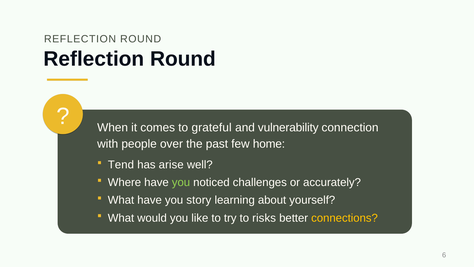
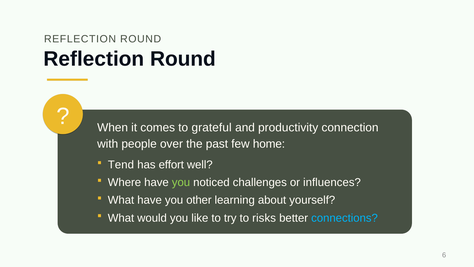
vulnerability: vulnerability -> productivity
arise: arise -> effort
accurately: accurately -> influences
story: story -> other
connections colour: yellow -> light blue
